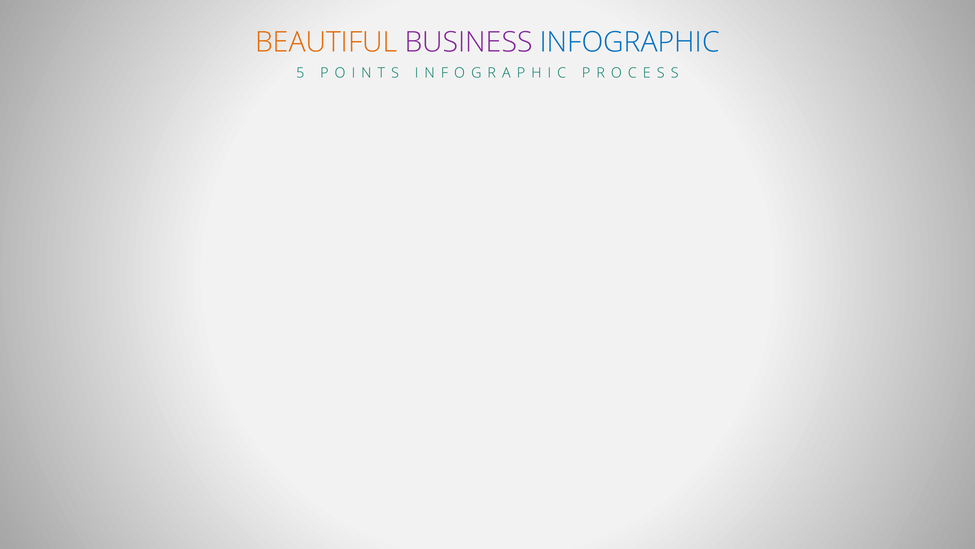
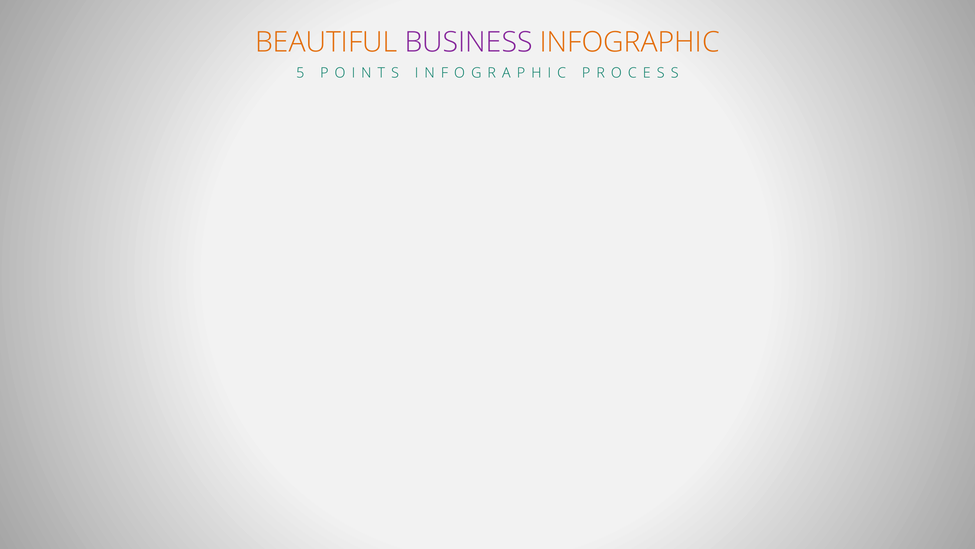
INFOGRAPHIC colour: blue -> orange
